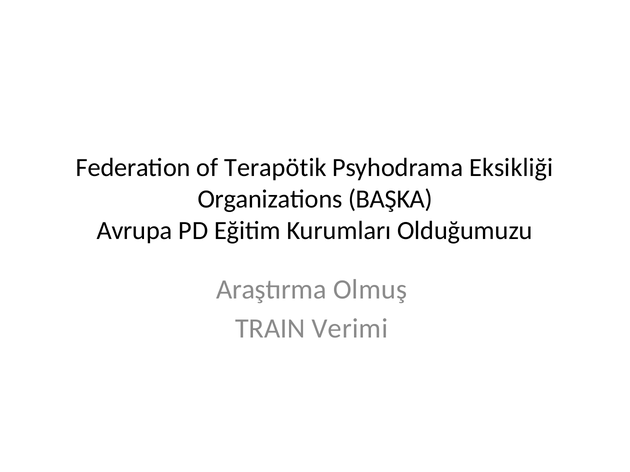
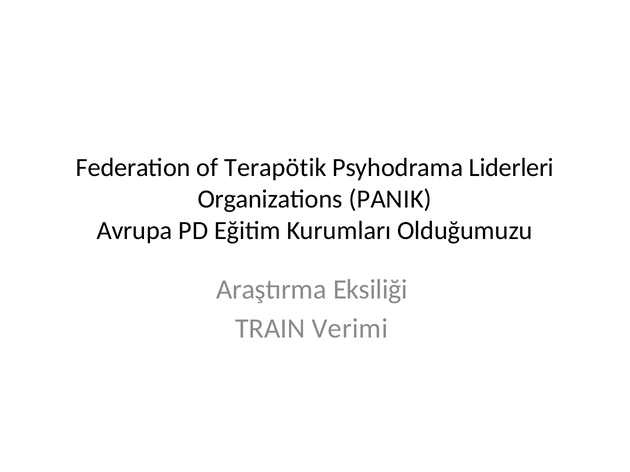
Eksikliği: Eksikliği -> Liderleri
BAŞKA: BAŞKA -> PANIK
Olmuş: Olmuş -> Eksiliği
